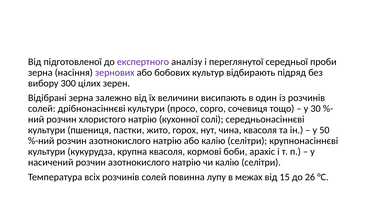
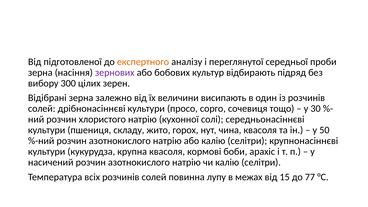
експертного colour: purple -> orange
пастки: пастки -> складу
26: 26 -> 77
